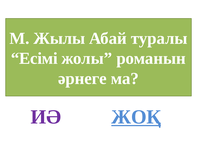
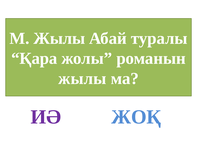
Есімі: Есімі -> Қара
әрнеге at (82, 78): әрнеге -> жылы
ЖОҚ underline: present -> none
